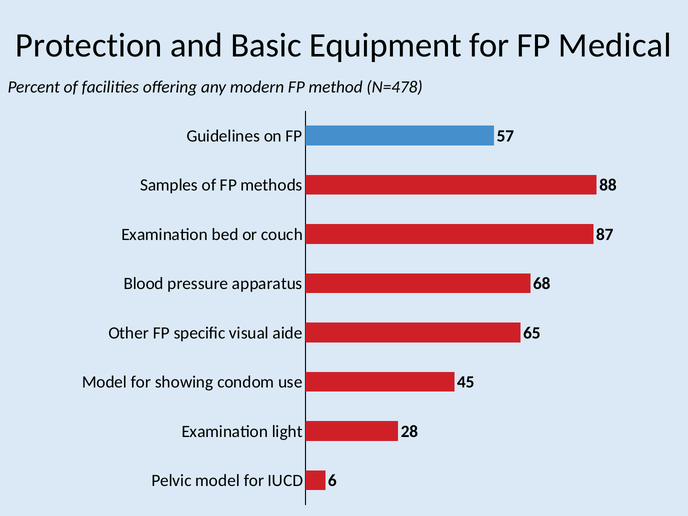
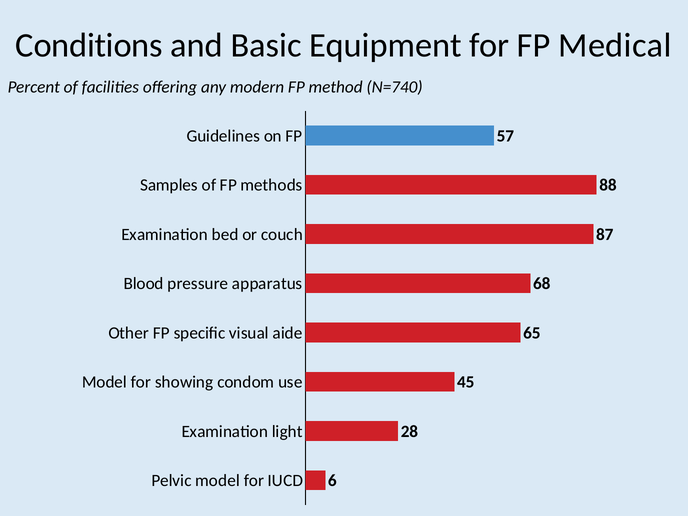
Protection: Protection -> Conditions
N=478: N=478 -> N=740
